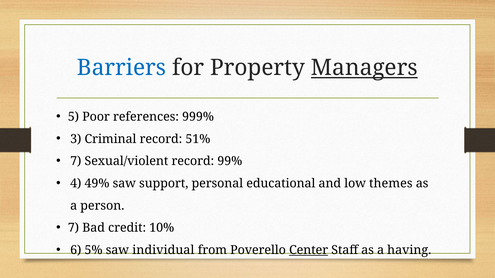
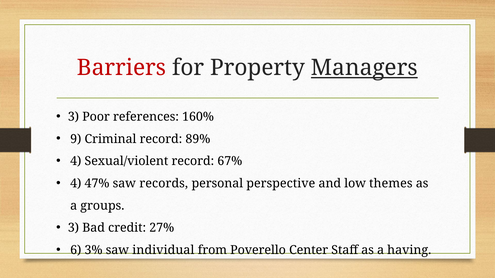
Barriers colour: blue -> red
5 at (73, 117): 5 -> 3
999%: 999% -> 160%
3: 3 -> 9
51%: 51% -> 89%
7 at (76, 161): 7 -> 4
99%: 99% -> 67%
49%: 49% -> 47%
support: support -> records
educational: educational -> perspective
person: person -> groups
7 at (73, 228): 7 -> 3
10%: 10% -> 27%
5%: 5% -> 3%
Center underline: present -> none
